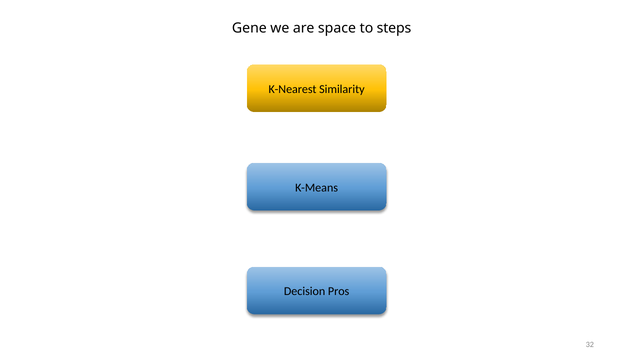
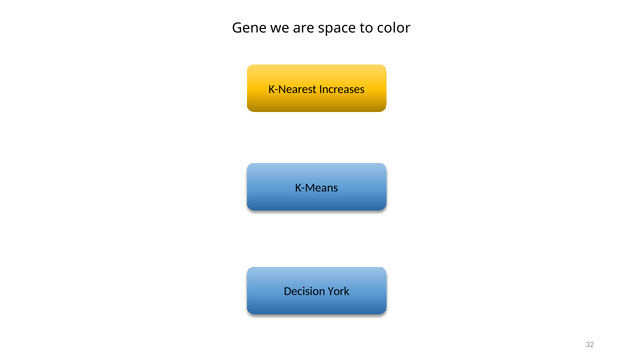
steps: steps -> color
Similarity: Similarity -> Increases
Pros: Pros -> York
